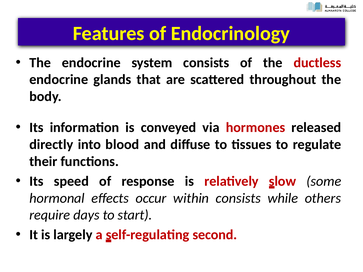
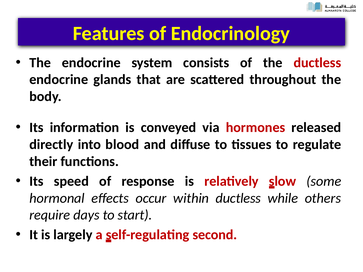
within consists: consists -> ductless
